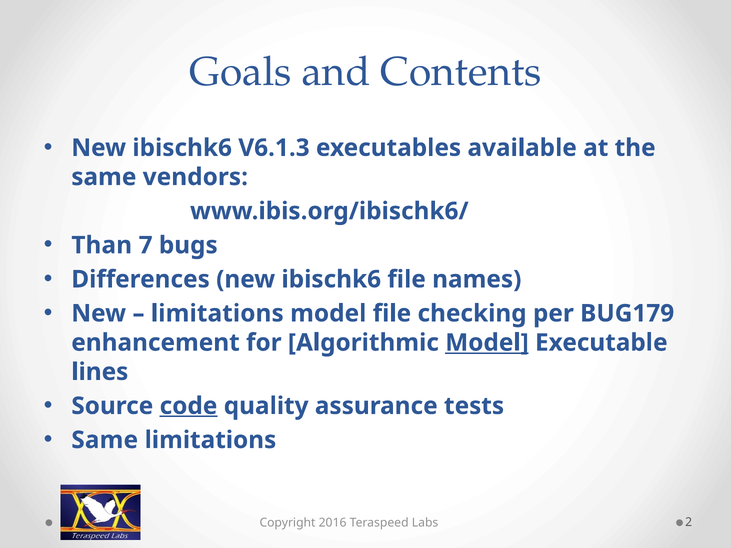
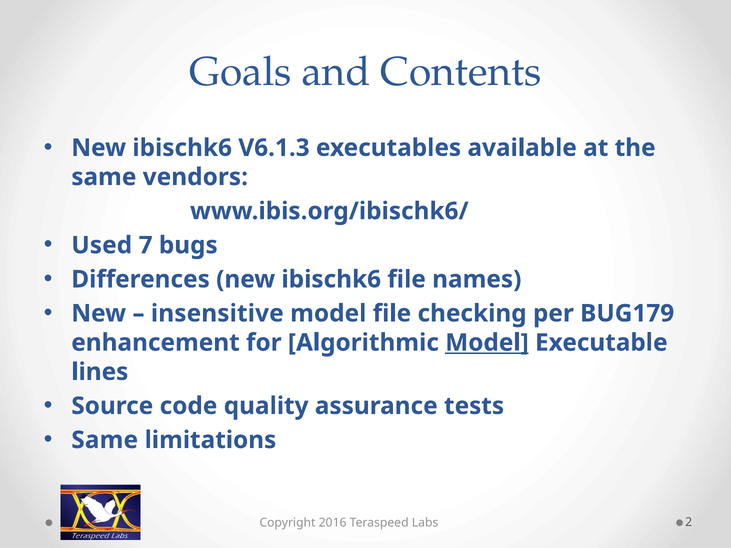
Than: Than -> Used
limitations at (217, 314): limitations -> insensitive
code underline: present -> none
